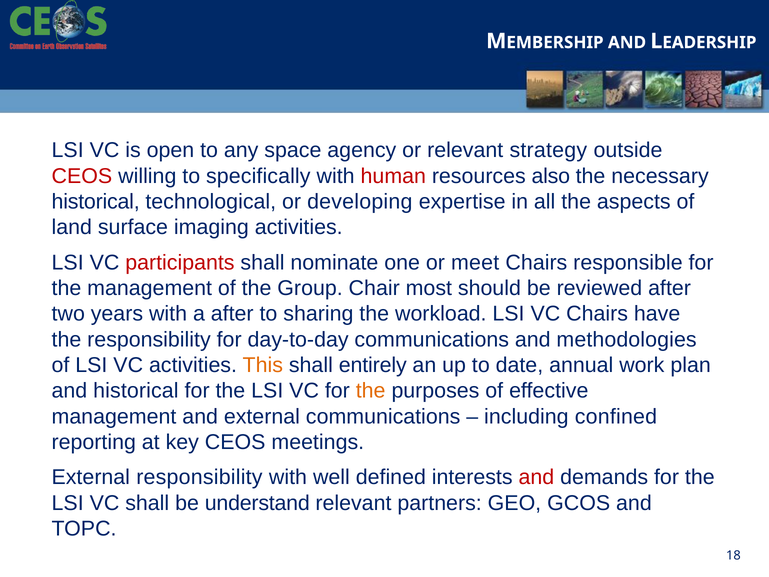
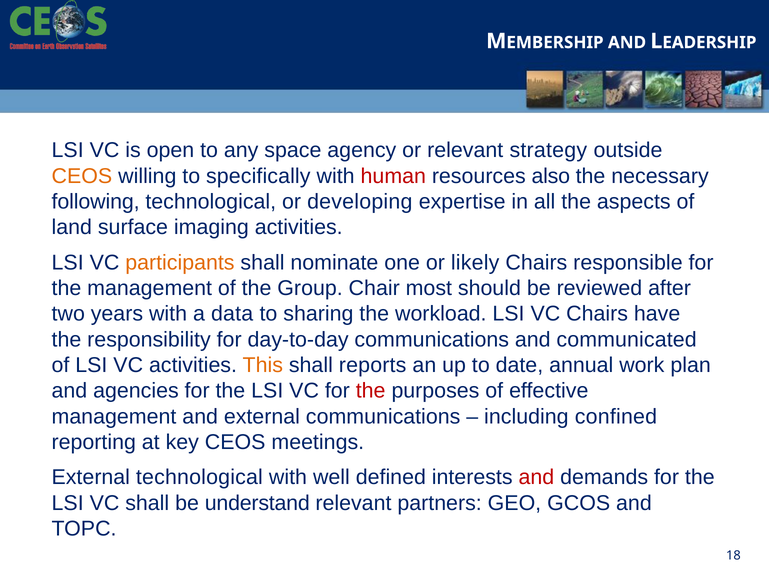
CEOS at (82, 176) colour: red -> orange
historical at (96, 202): historical -> following
participants colour: red -> orange
meet: meet -> likely
a after: after -> data
methodologies: methodologies -> communicated
entirely: entirely -> reports
and historical: historical -> agencies
the at (371, 391) colour: orange -> red
External responsibility: responsibility -> technological
